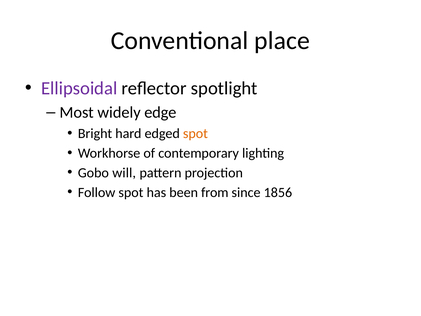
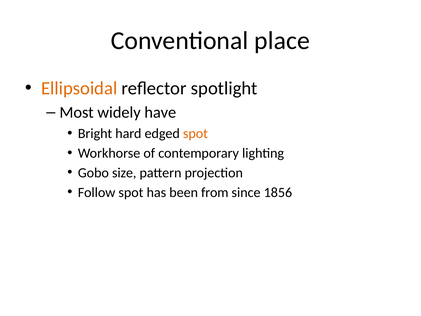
Ellipsoidal colour: purple -> orange
edge: edge -> have
will: will -> size
